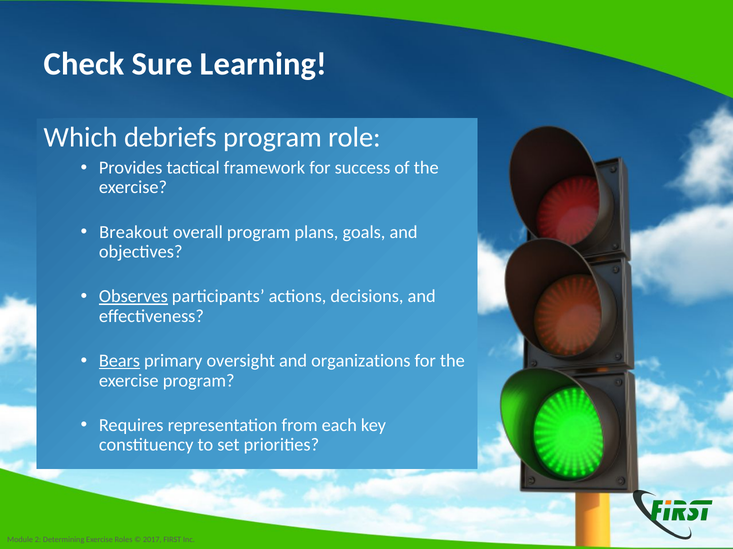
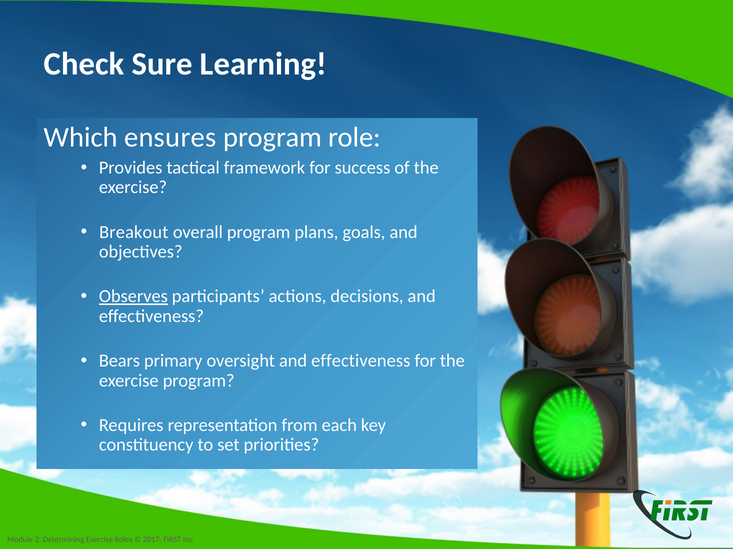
debriefs: debriefs -> ensures
Bears underline: present -> none
oversight and organizations: organizations -> effectiveness
